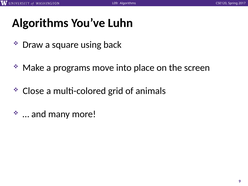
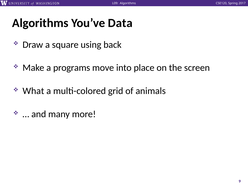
Luhn: Luhn -> Data
Close: Close -> What
